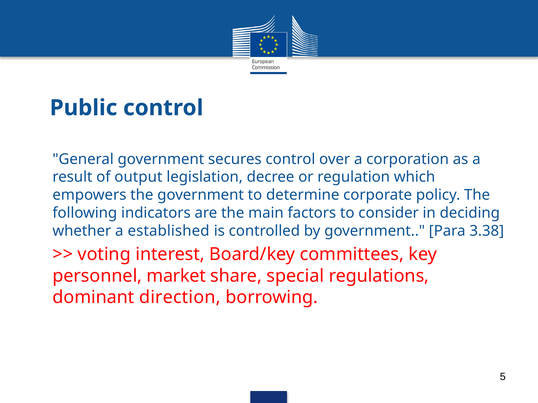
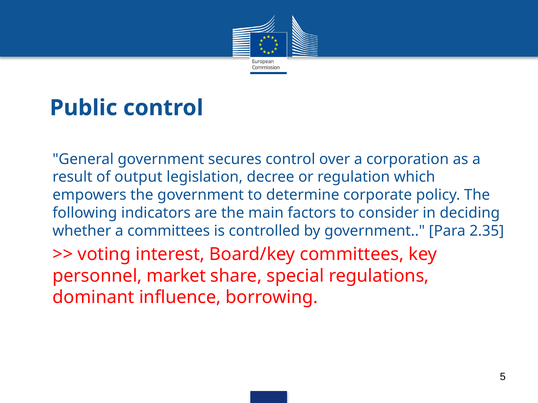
a established: established -> committees
3.38: 3.38 -> 2.35
direction: direction -> influence
